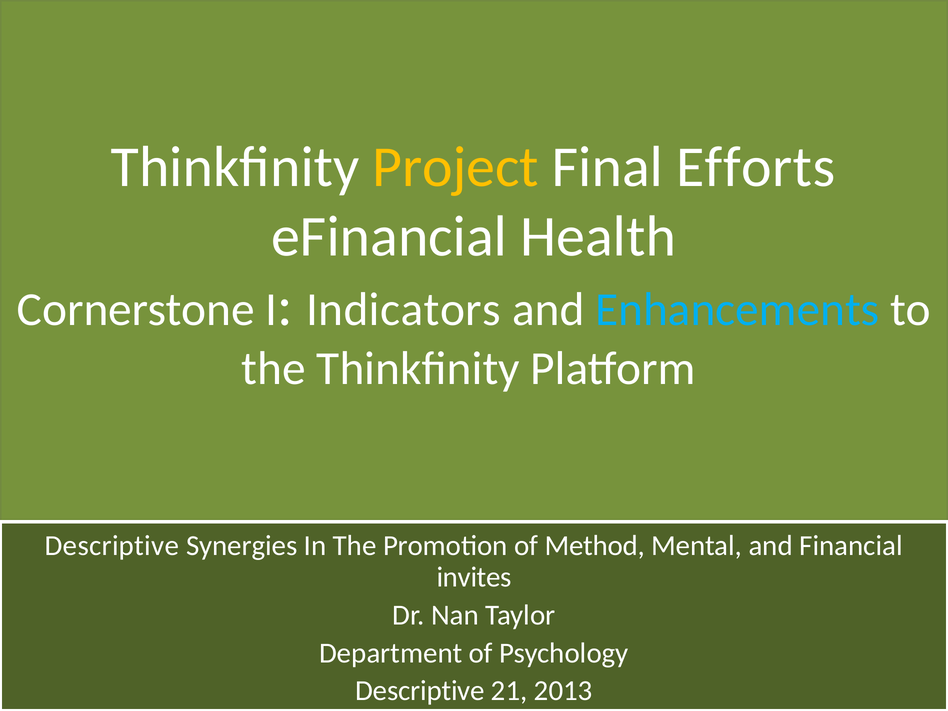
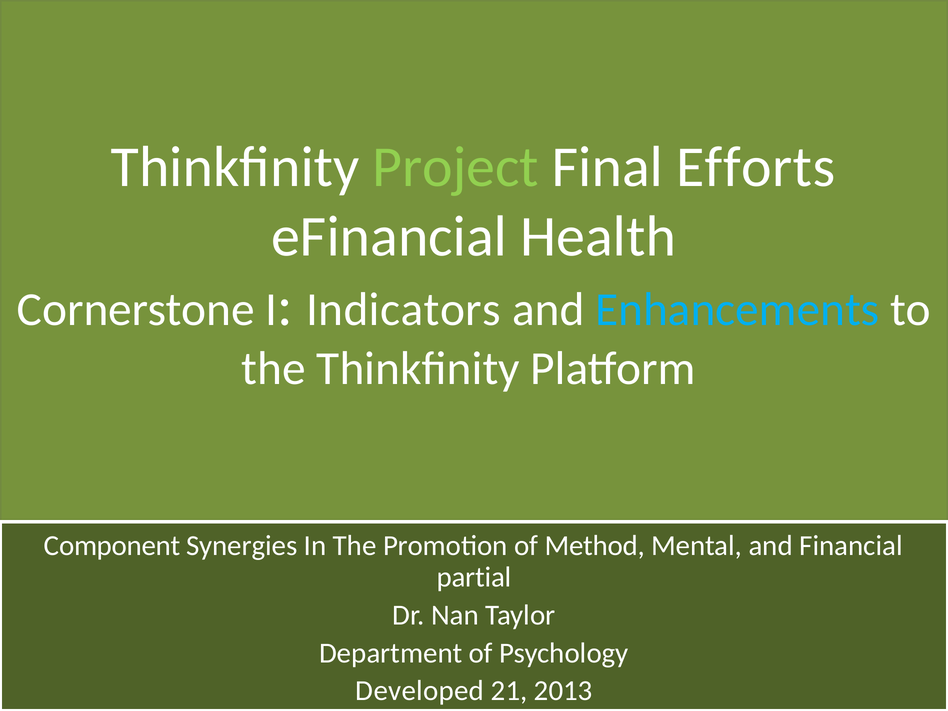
Project colour: yellow -> light green
Descriptive at (112, 546): Descriptive -> Component
invites: invites -> partial
Descriptive at (420, 691): Descriptive -> Developed
